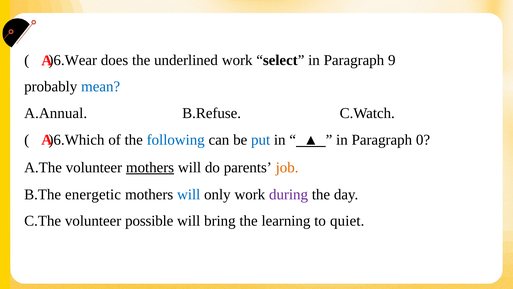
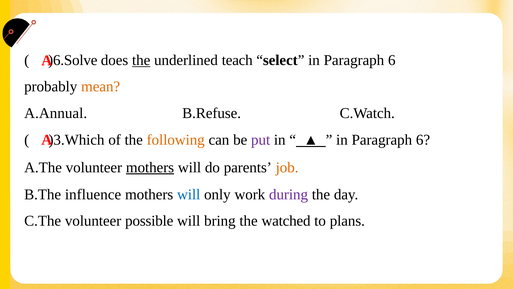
)6.Wear: )6.Wear -> )6.Solve
the at (141, 60) underline: none -> present
underlined work: work -> teach
select in Paragraph 9: 9 -> 6
mean colour: blue -> orange
)6.Which: )6.Which -> )3.Which
following colour: blue -> orange
put colour: blue -> purple
0 at (423, 140): 0 -> 6
energetic: energetic -> influence
learning: learning -> watched
quiet: quiet -> plans
